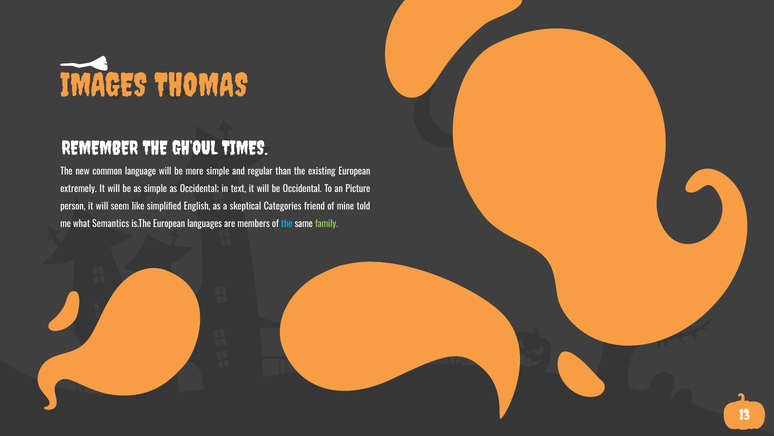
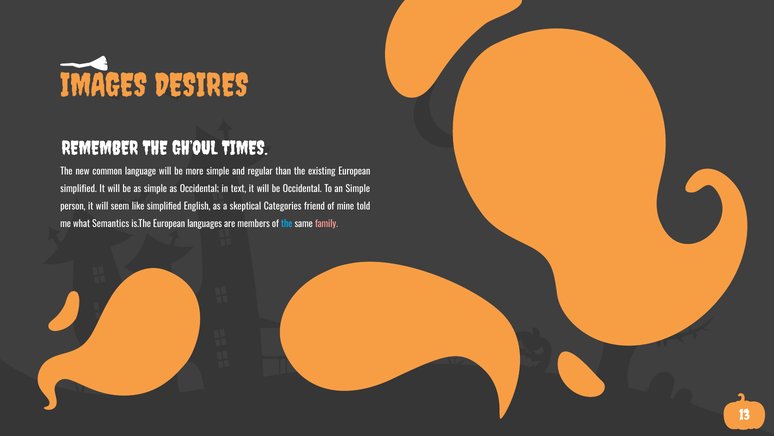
THOMAS: THOMAS -> DESIRES
extremely at (79, 189): extremely -> simplified
an Picture: Picture -> Simple
family colour: light green -> pink
